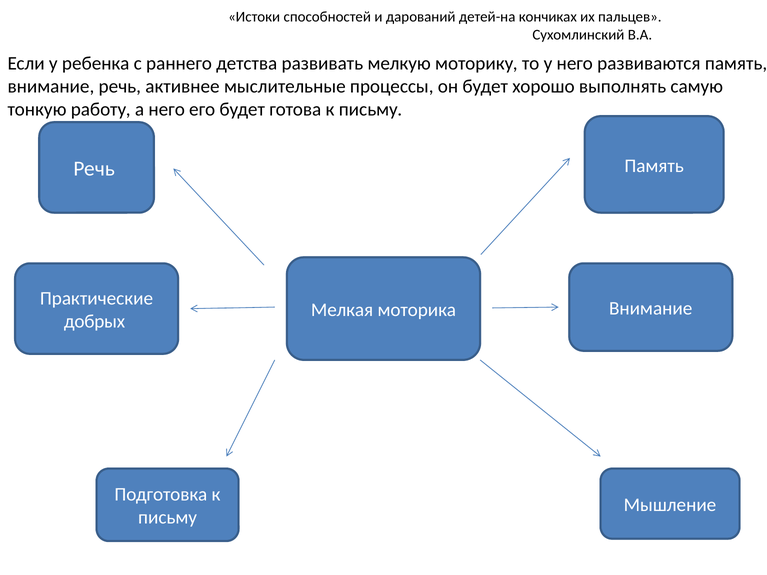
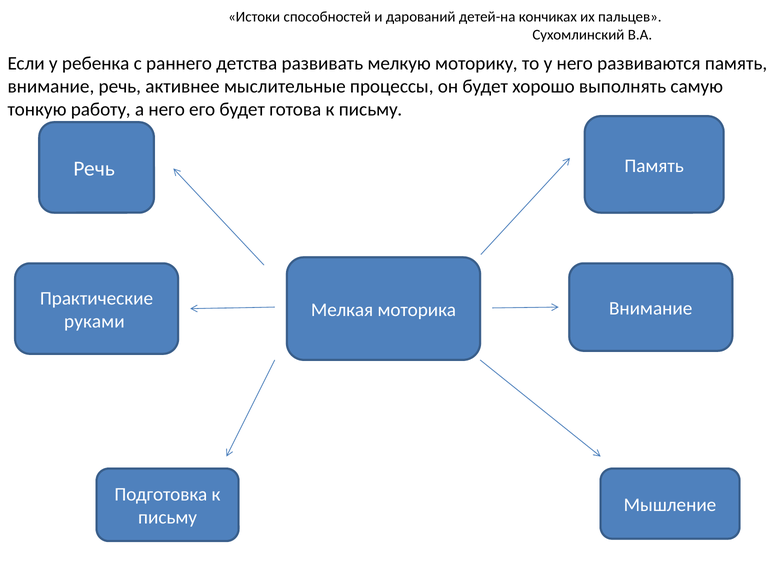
добрых: добрых -> руками
